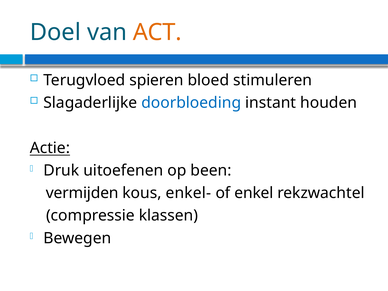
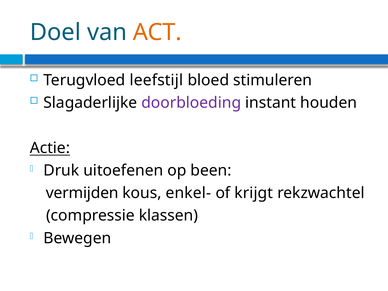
spieren: spieren -> leefstijl
doorbloeding colour: blue -> purple
enkel: enkel -> krijgt
